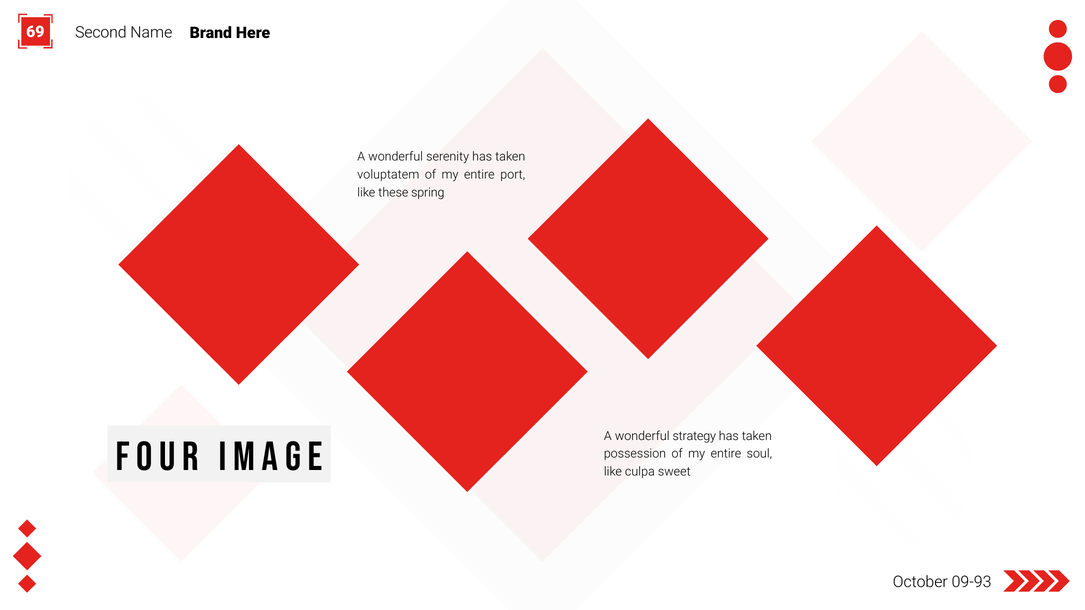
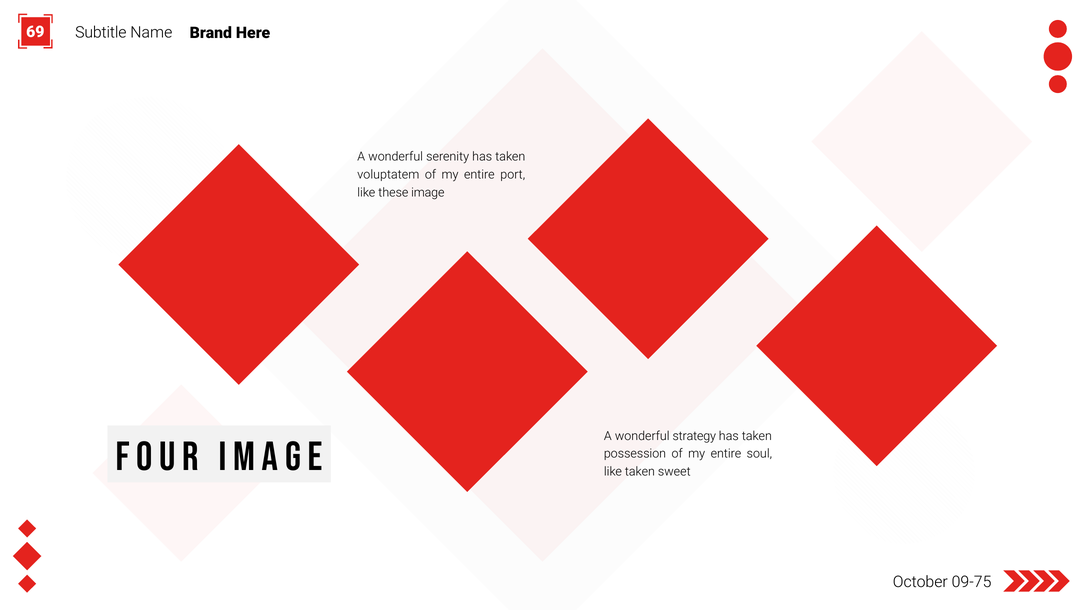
Second: Second -> Subtitle
these spring: spring -> image
like culpa: culpa -> taken
09-93: 09-93 -> 09-75
